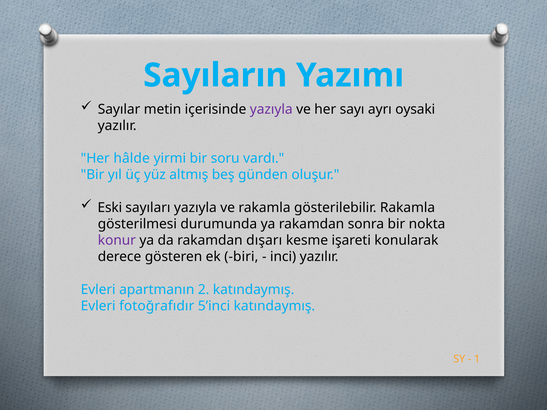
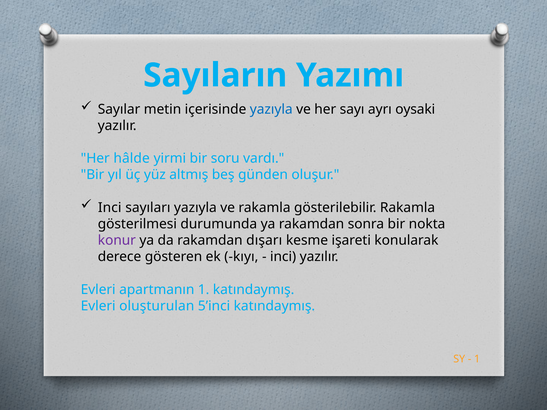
yazıyla at (271, 109) colour: purple -> blue
Eski at (110, 208): Eski -> Inci
biri: biri -> kıyı
apartmanın 2: 2 -> 1
fotoğrafıdır: fotoğrafıdır -> oluşturulan
